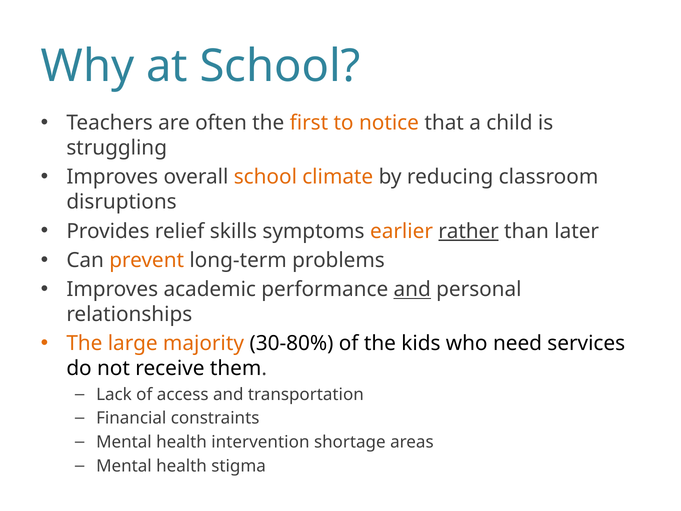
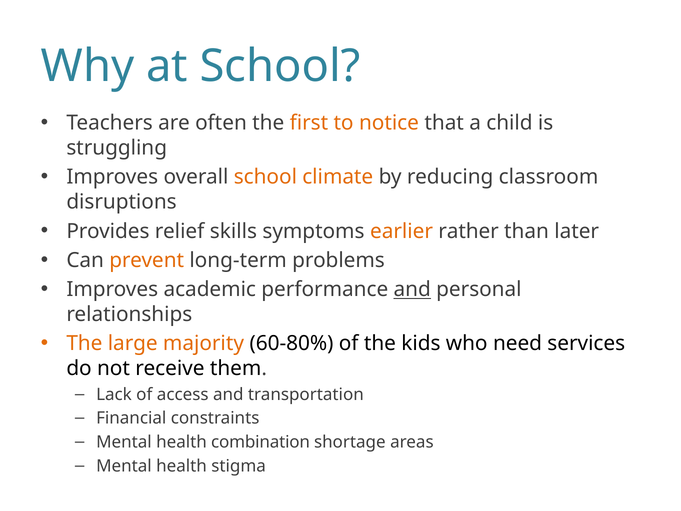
rather underline: present -> none
30-80%: 30-80% -> 60-80%
intervention: intervention -> combination
